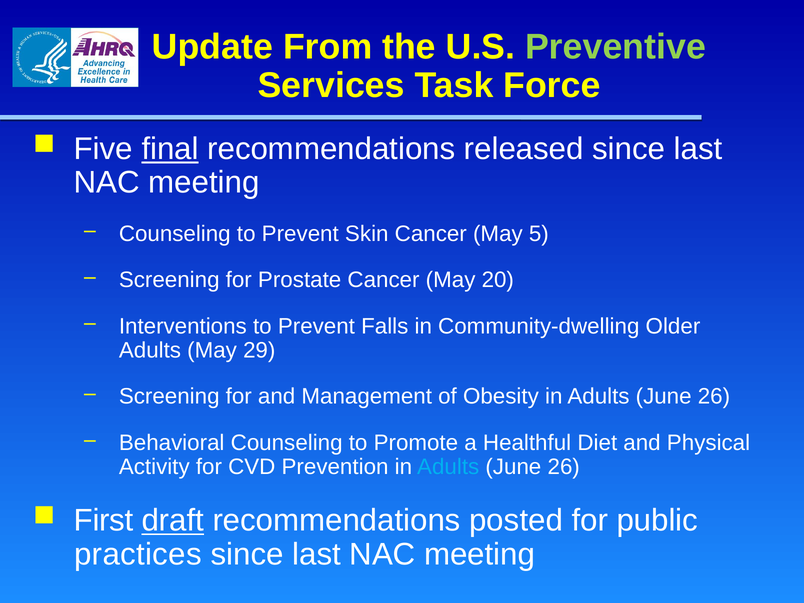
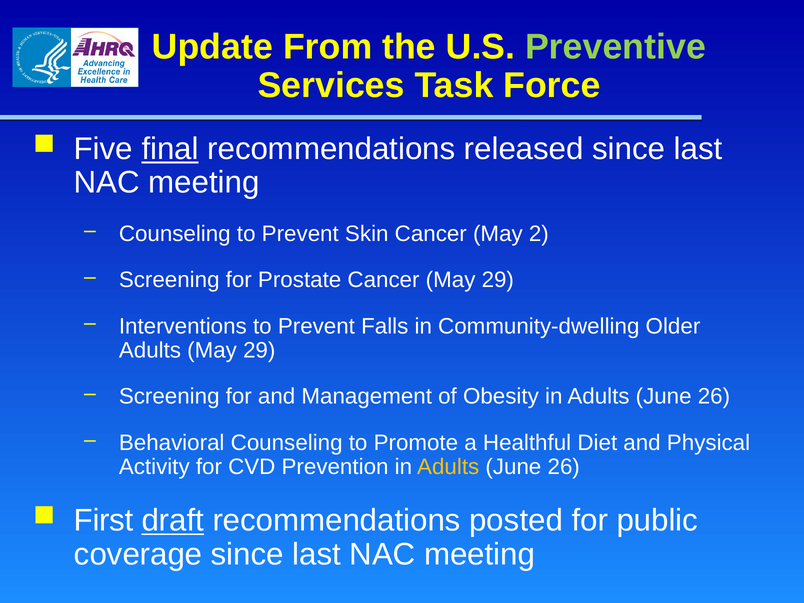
5: 5 -> 2
Cancer May 20: 20 -> 29
Adults at (448, 467) colour: light blue -> yellow
practices: practices -> coverage
